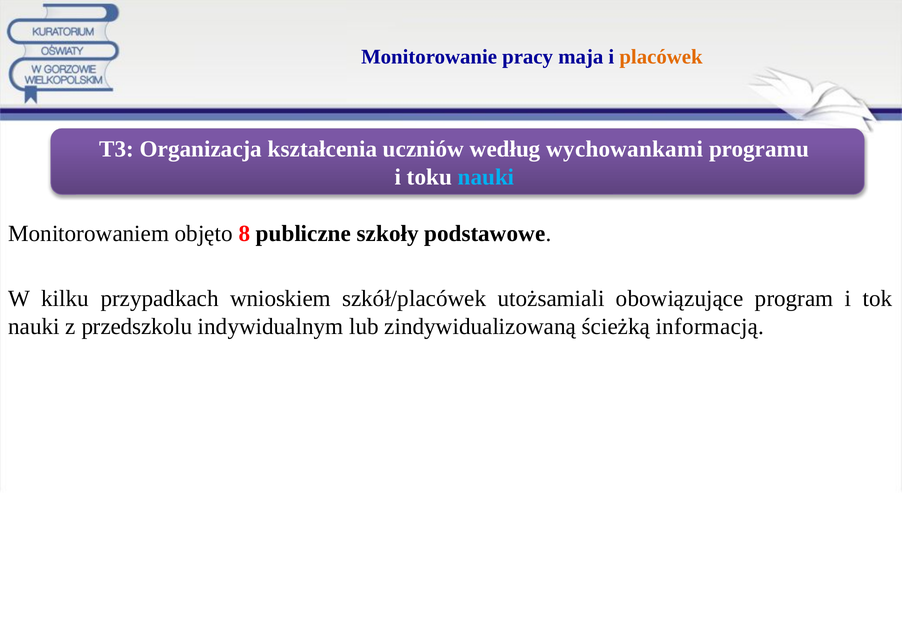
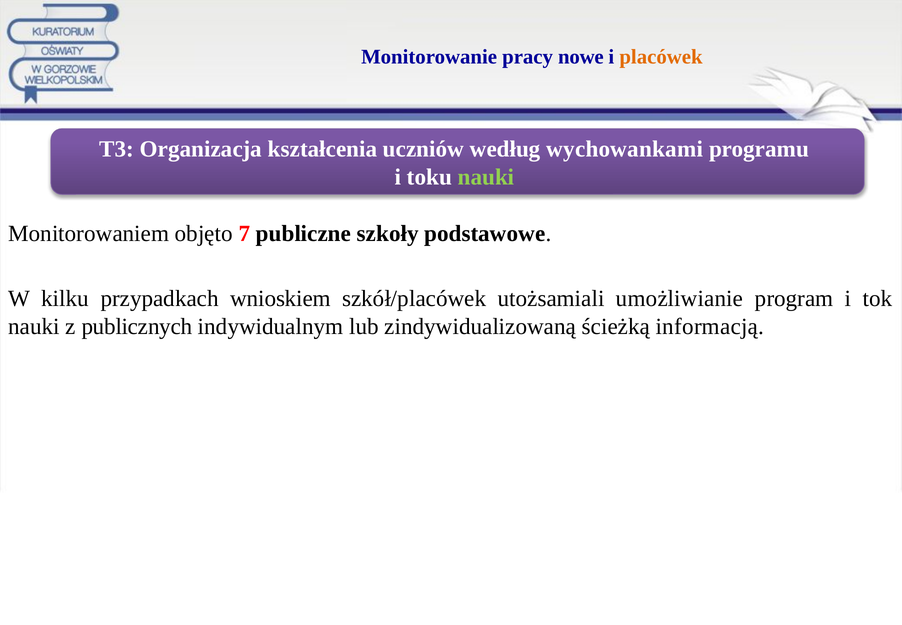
maja: maja -> nowe
nauki at (486, 177) colour: light blue -> light green
8: 8 -> 7
obowiązujące: obowiązujące -> umożliwianie
przedszkolu: przedszkolu -> publicznych
